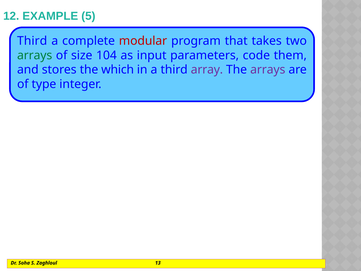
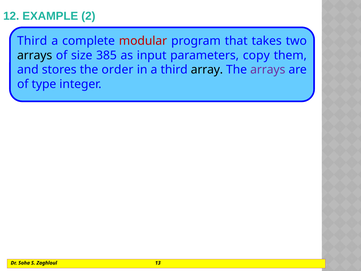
5: 5 -> 2
arrays at (35, 55) colour: green -> black
104: 104 -> 385
code: code -> copy
which: which -> order
array colour: purple -> black
